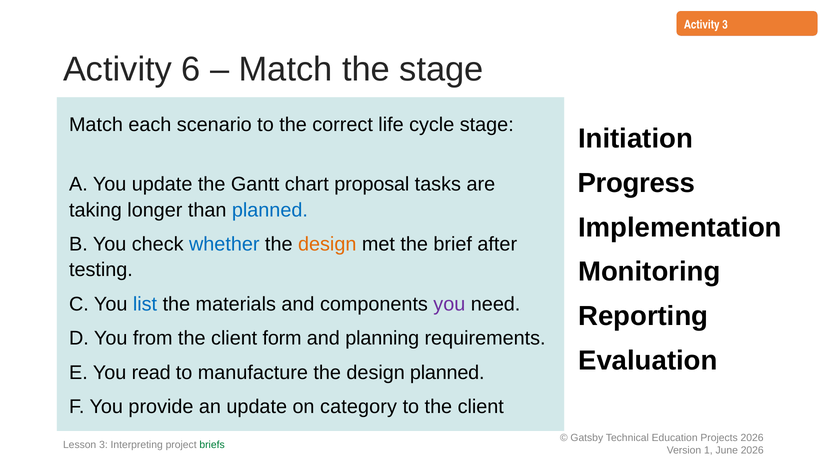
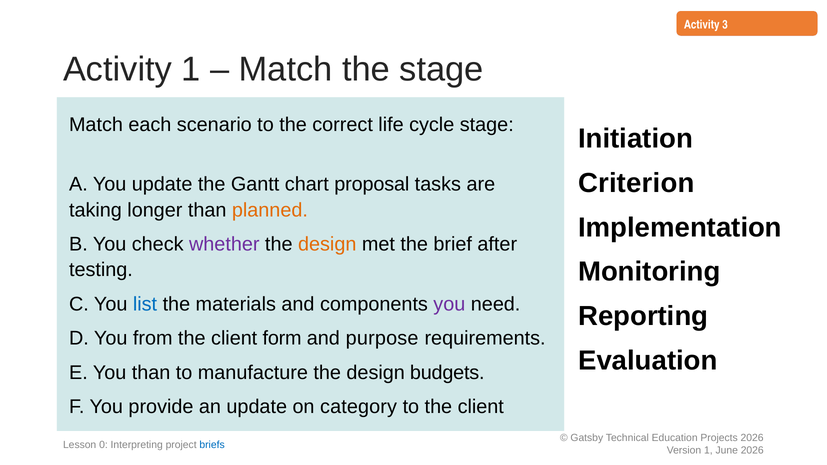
Activity 6: 6 -> 1
Progress: Progress -> Criterion
planned at (270, 210) colour: blue -> orange
whether colour: blue -> purple
planning: planning -> purpose
You read: read -> than
design planned: planned -> budgets
Lesson 3: 3 -> 0
briefs colour: green -> blue
